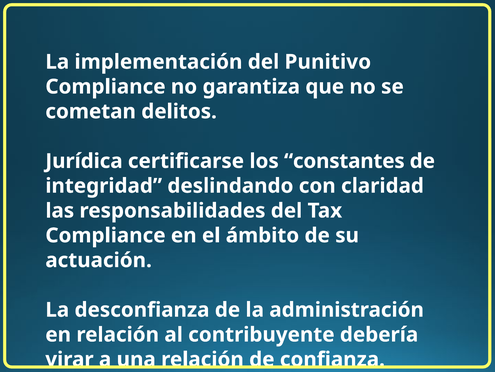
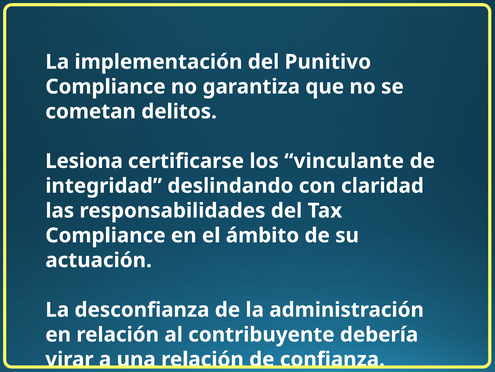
Jurídica: Jurídica -> Lesiona
constantes: constantes -> vinculante
